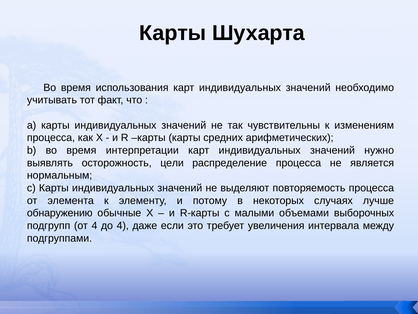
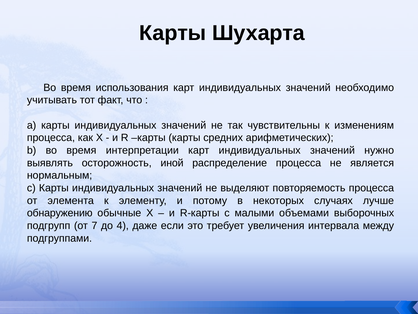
цели: цели -> иной
от 4: 4 -> 7
